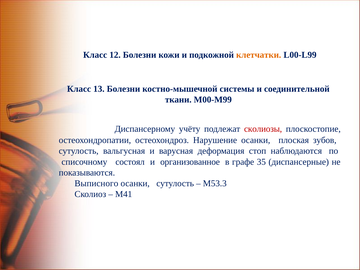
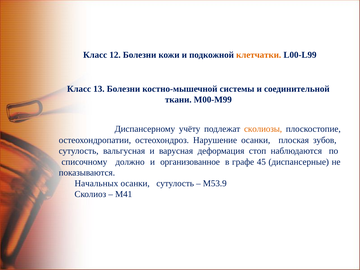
сколиозы colour: red -> orange
состоял: состоял -> должно
35: 35 -> 45
Выписного: Выписного -> Начальных
М53.3: М53.3 -> М53.9
